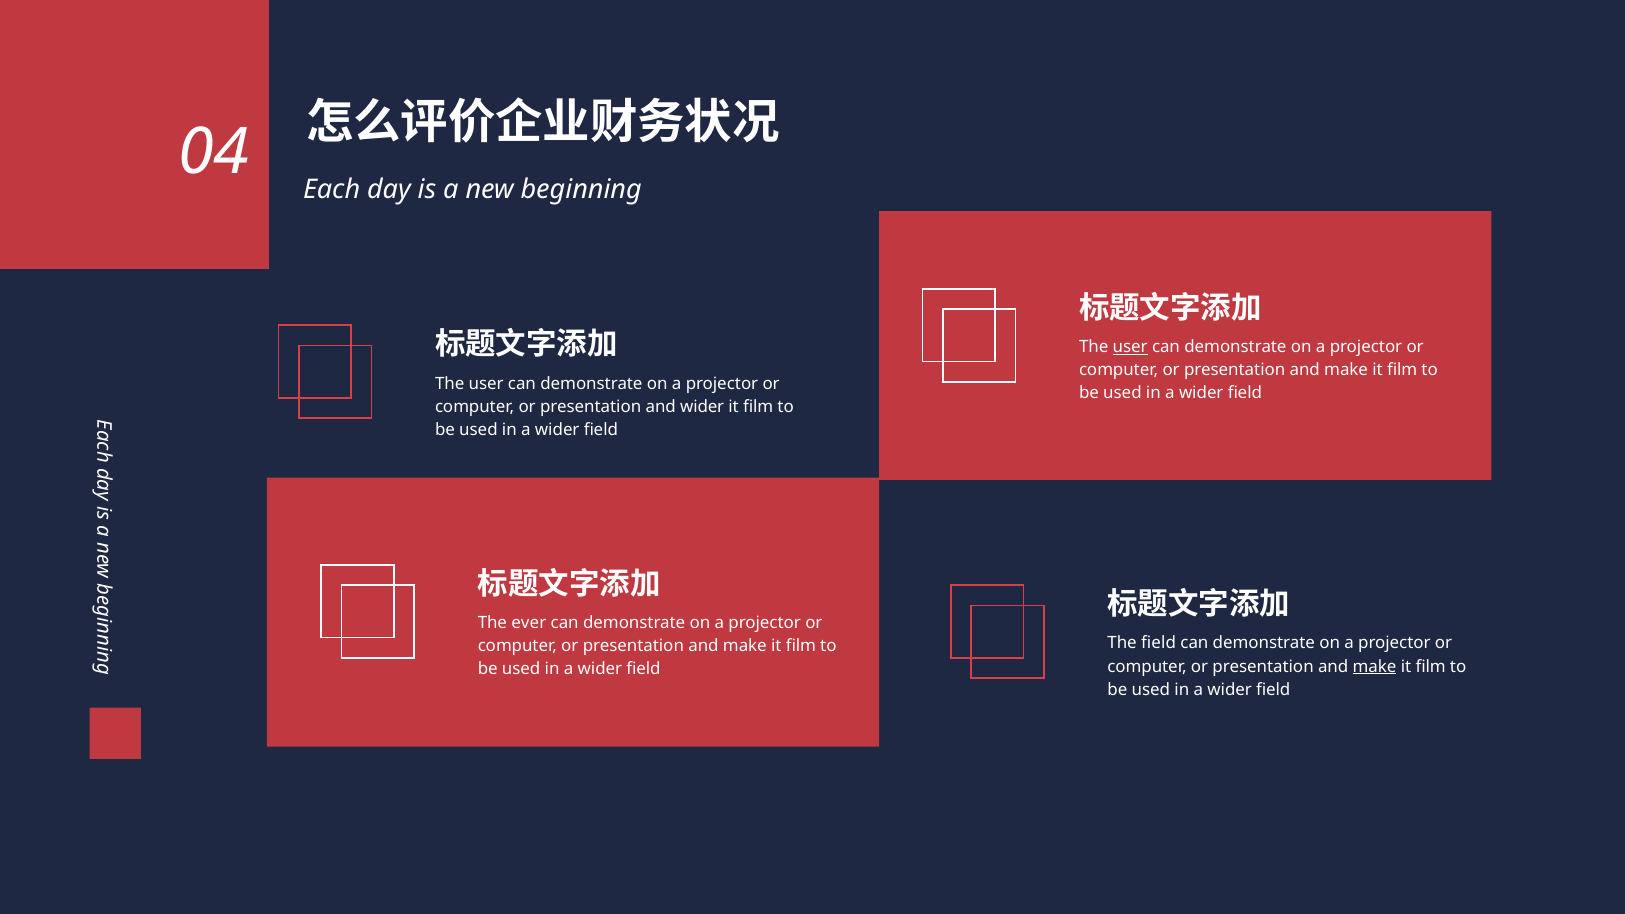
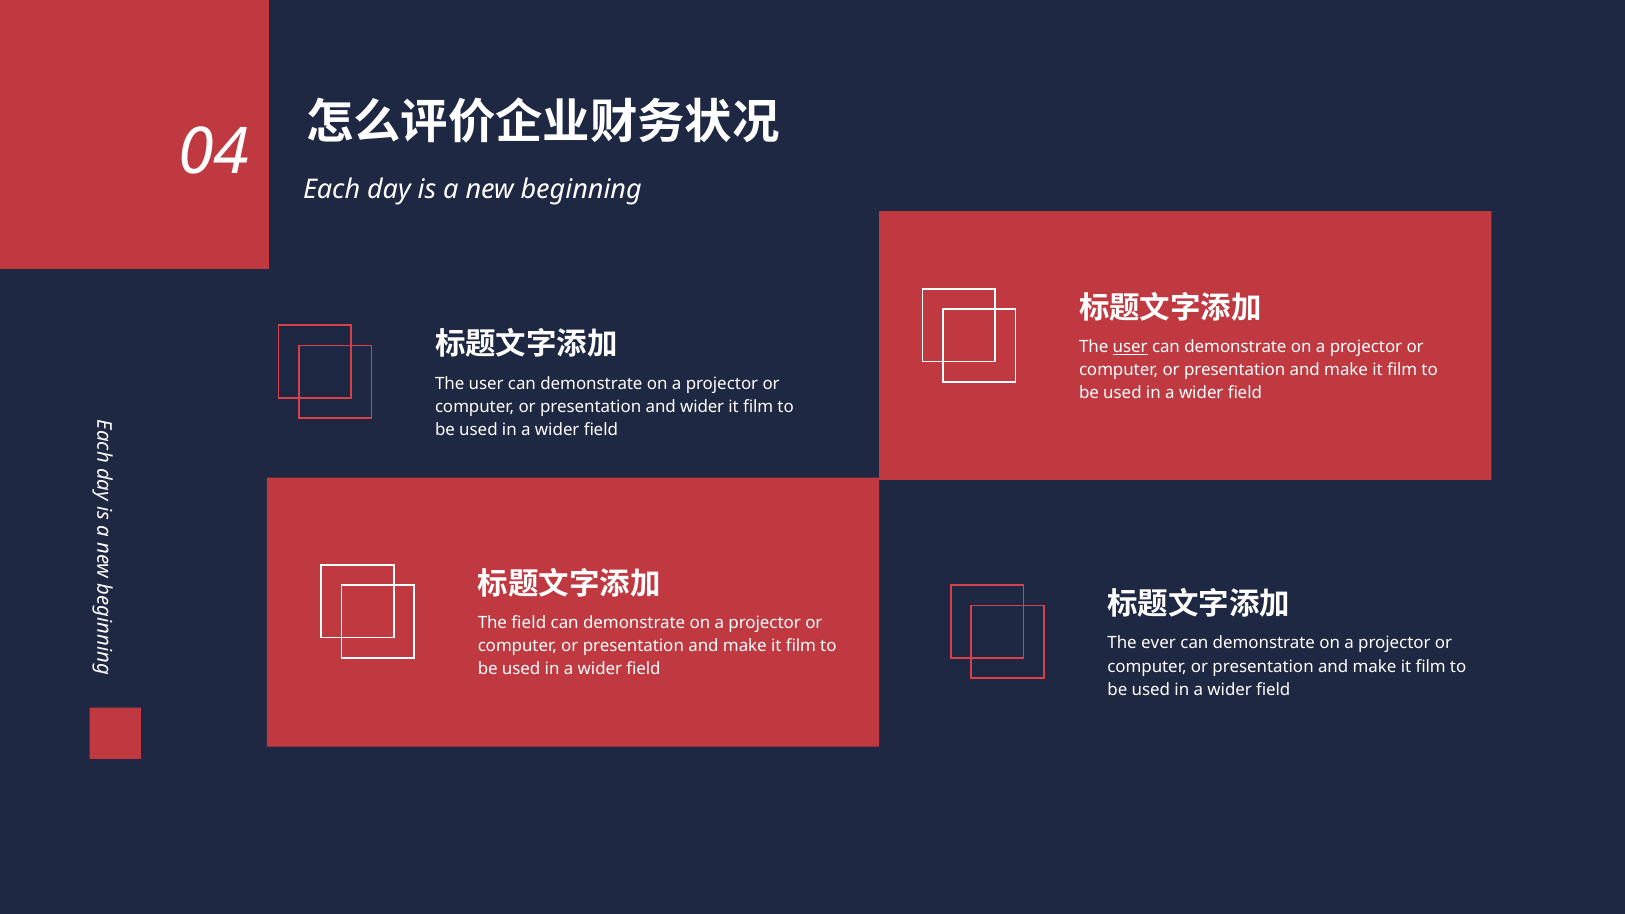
The ever: ever -> field
The field: field -> ever
make at (1375, 667) underline: present -> none
